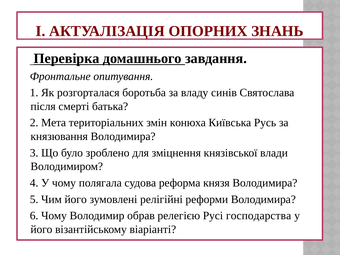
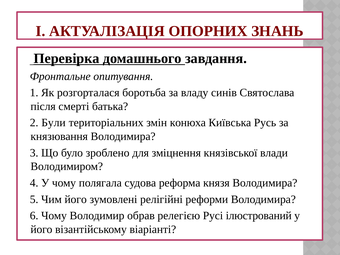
Мета: Мета -> Були
господарства: господарства -> ілюстрований
